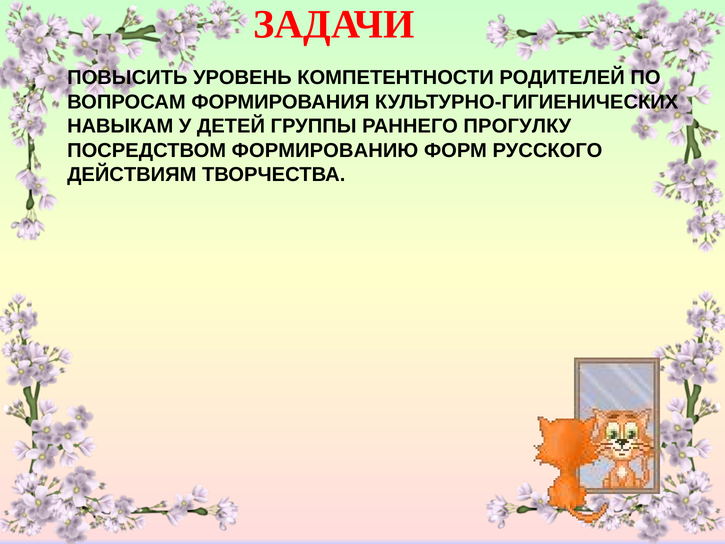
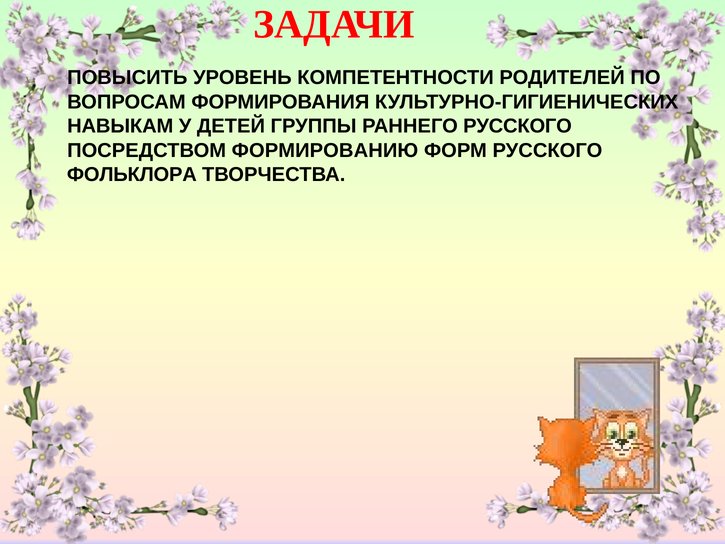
РАННЕГО ПРОГУЛКУ: ПРОГУЛКУ -> РУССКОГО
ДЕЙСТВИЯМ: ДЕЙСТВИЯМ -> ФОЛЬКЛОРА
